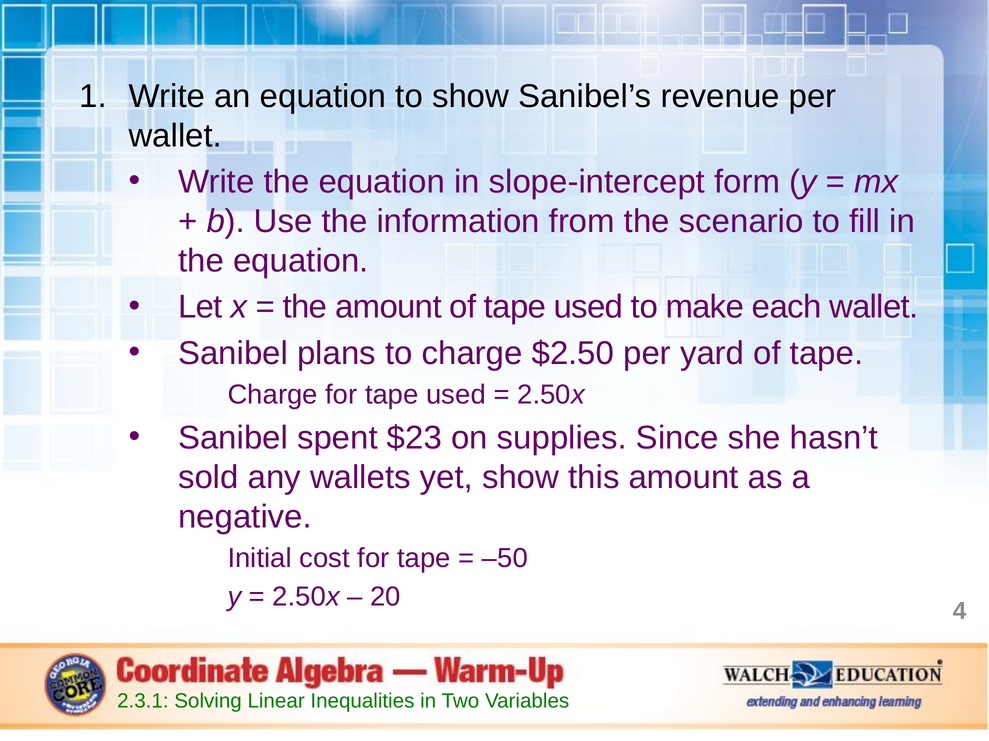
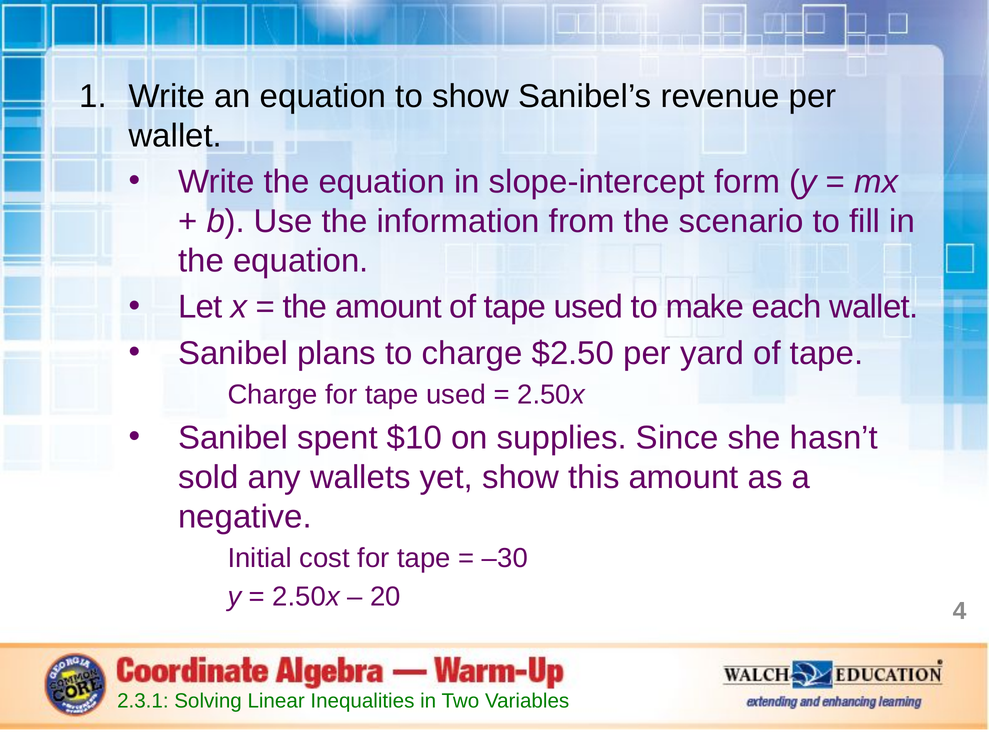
$23: $23 -> $10
–50: –50 -> –30
